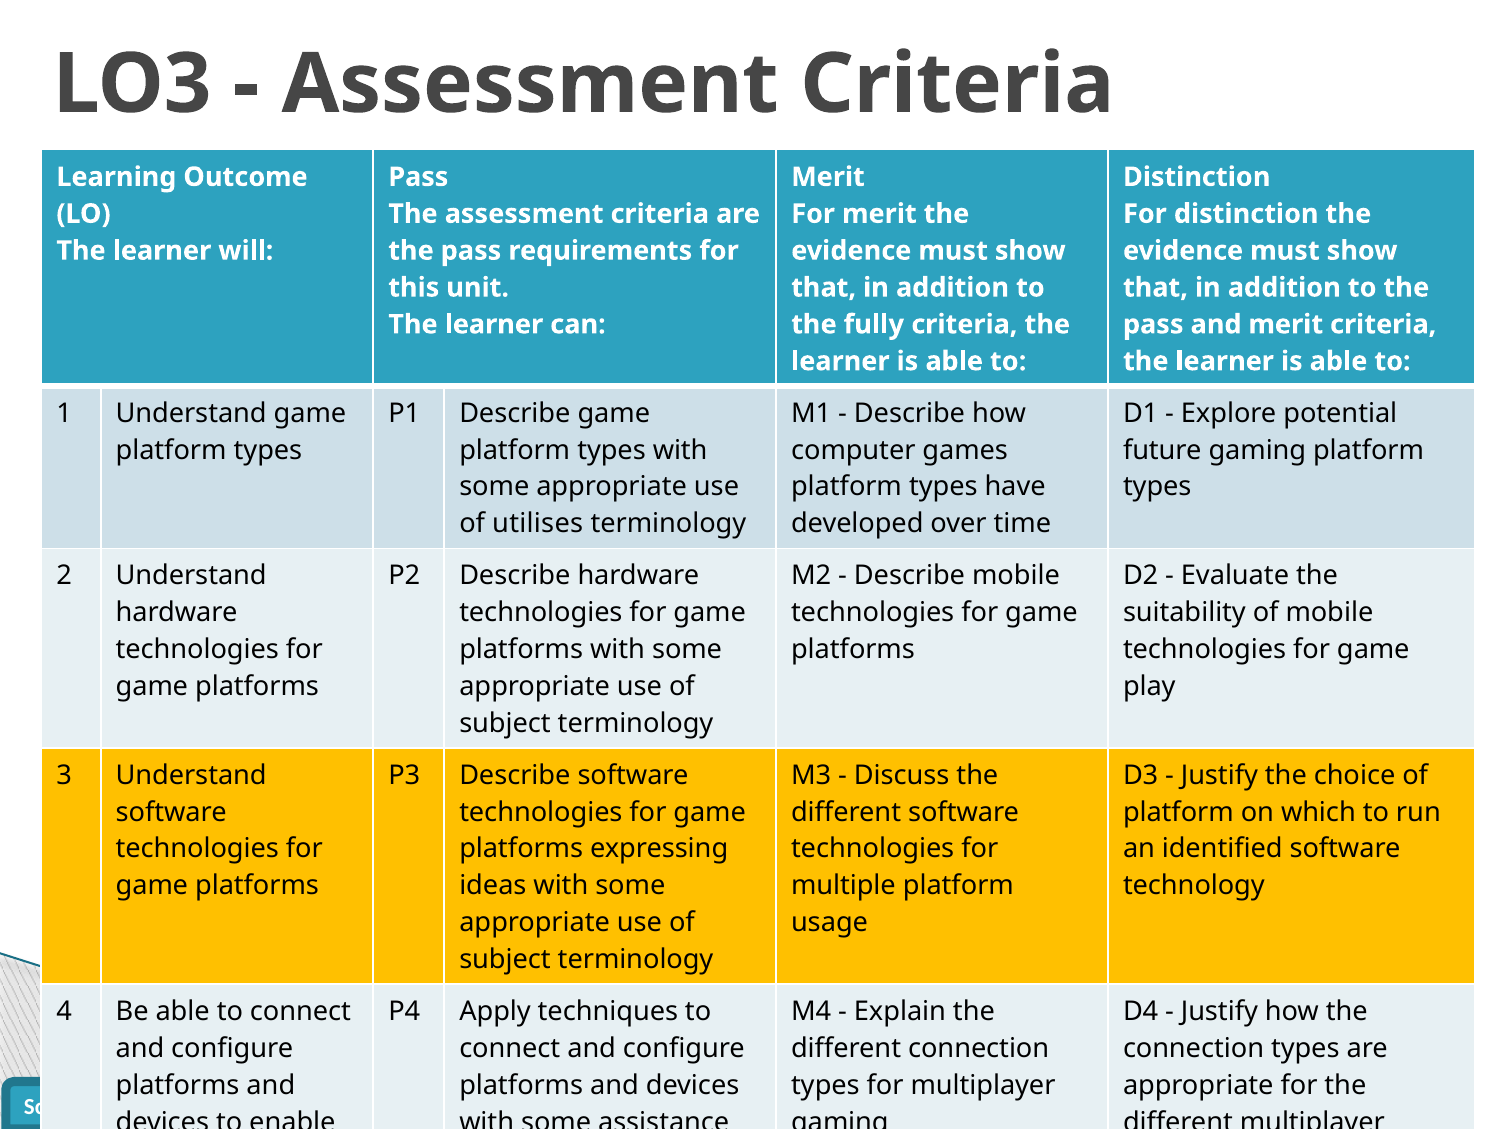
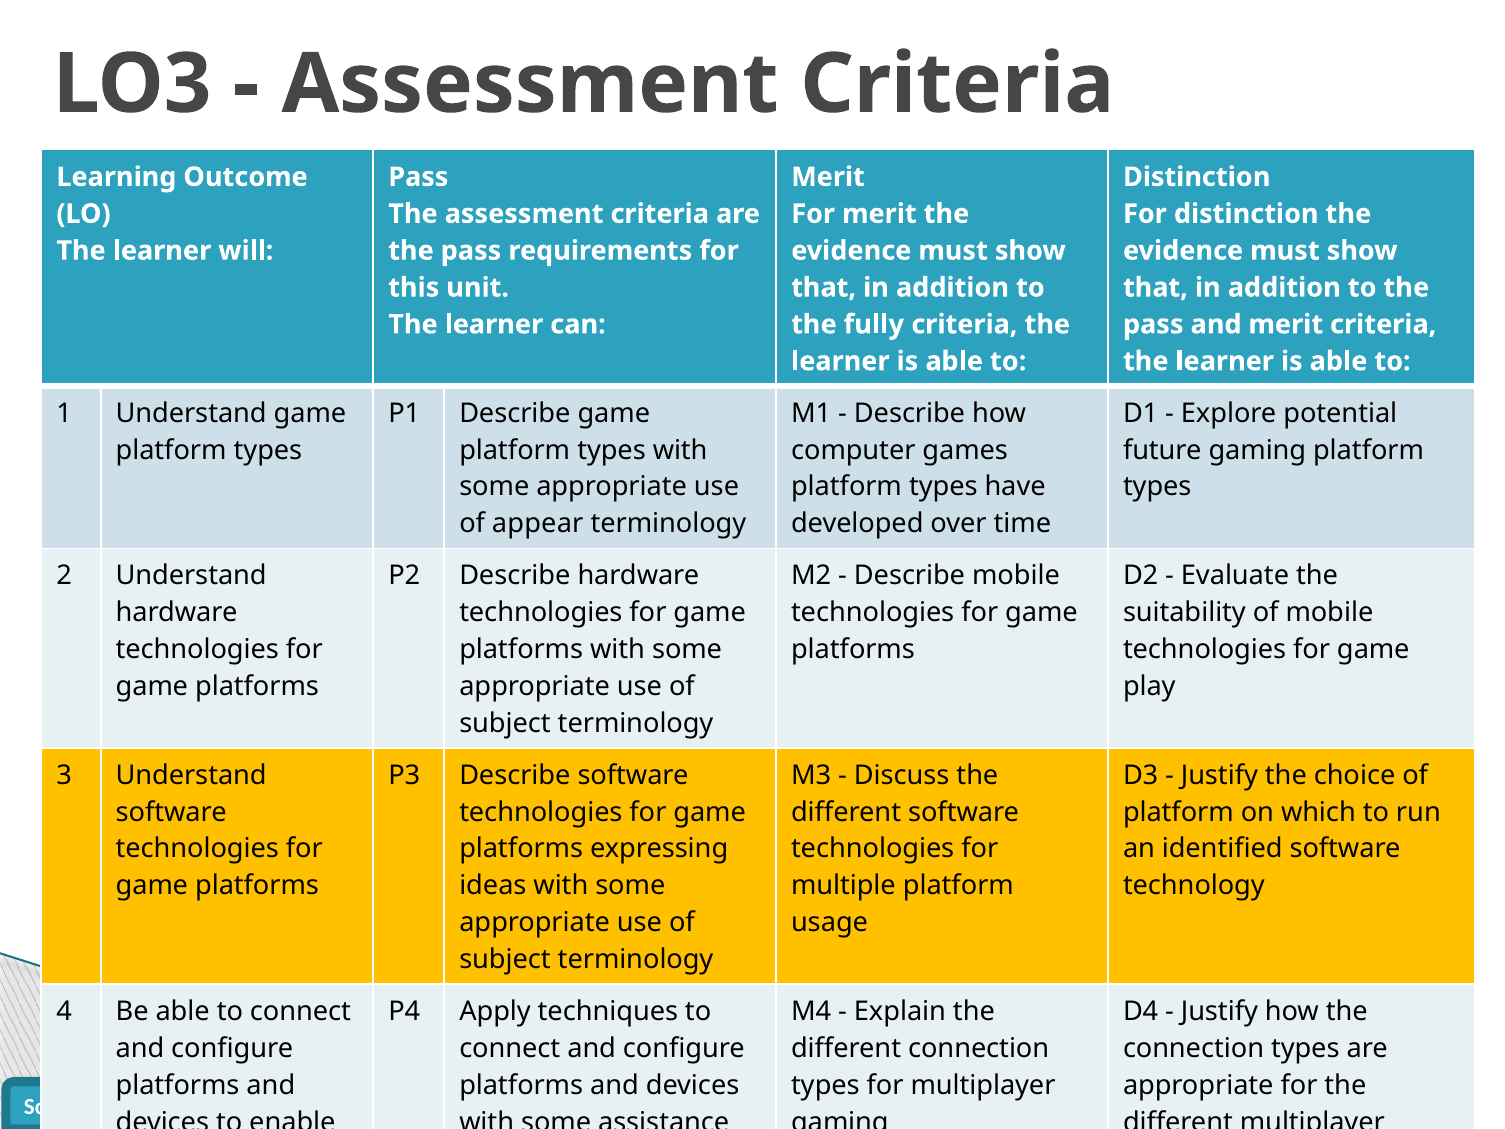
utilises: utilises -> appear
